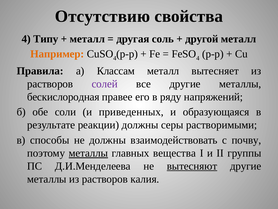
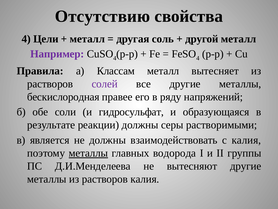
Типу: Типу -> Цели
Например colour: orange -> purple
приведенных: приведенных -> гидросульфат
способы: способы -> является
с почву: почву -> калия
вещества: вещества -> водорода
вытесняют underline: present -> none
